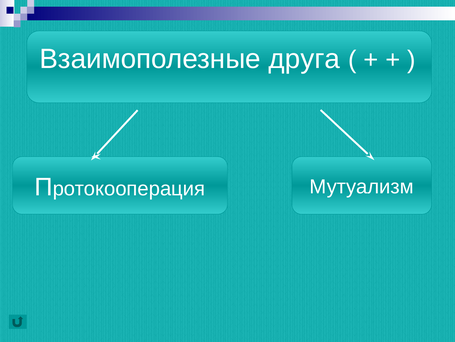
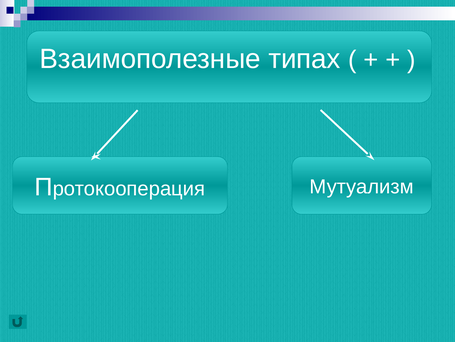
друга: друга -> типах
